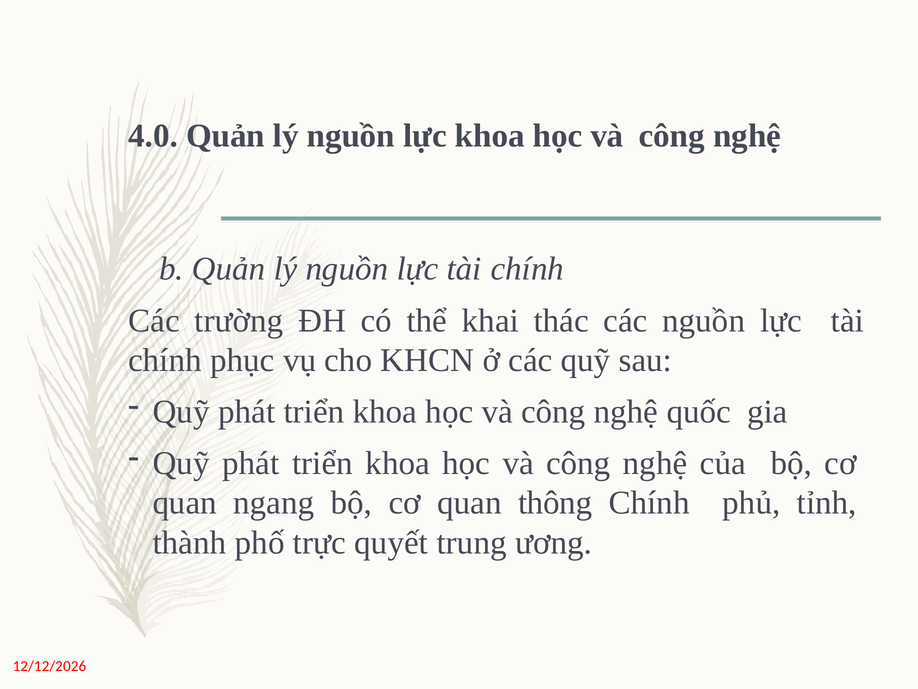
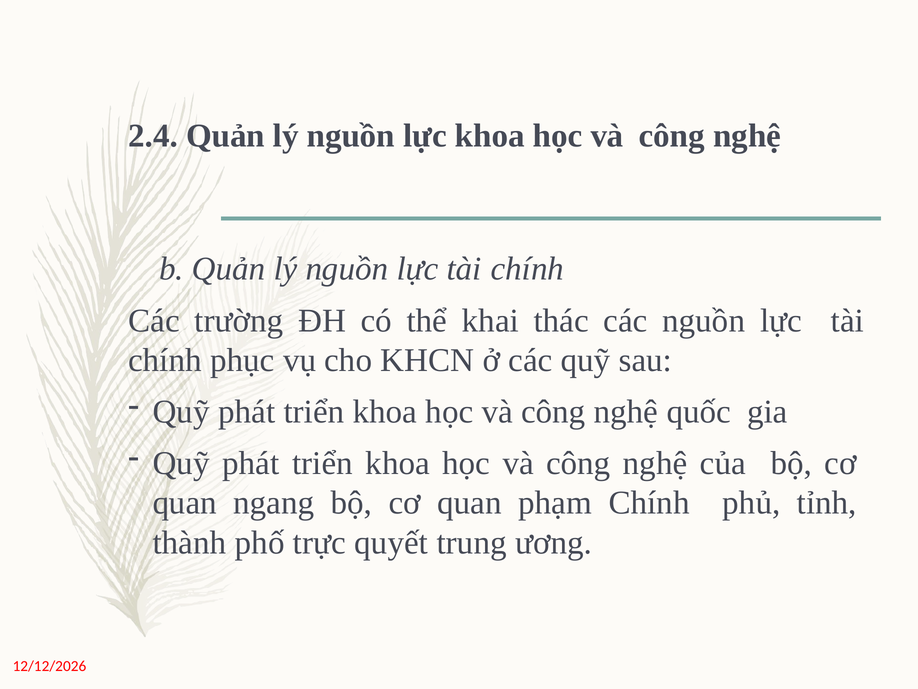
4.0: 4.0 -> 2.4
thông: thông -> phạm
